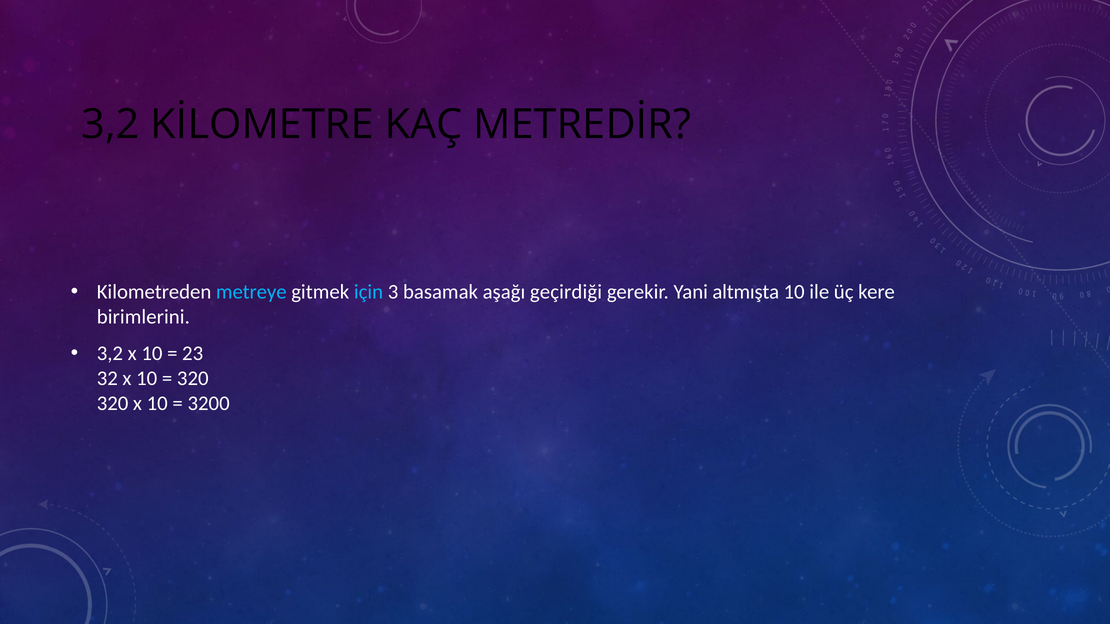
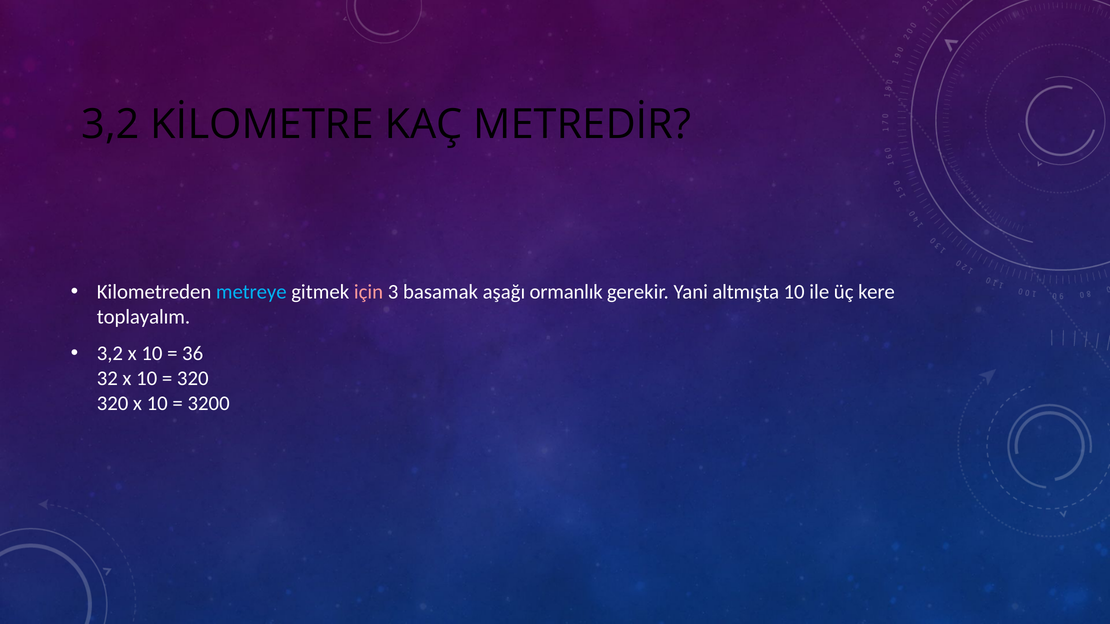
için colour: light blue -> pink
geçirdiği: geçirdiği -> ormanlık
birimlerini: birimlerini -> toplayalım
23: 23 -> 36
